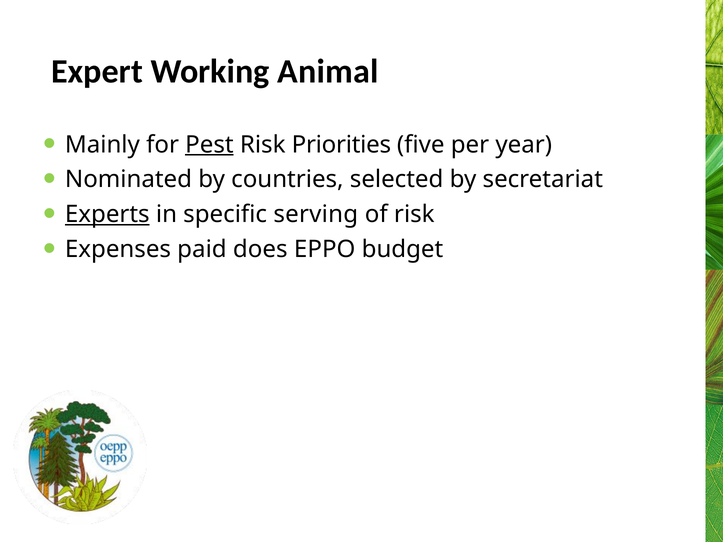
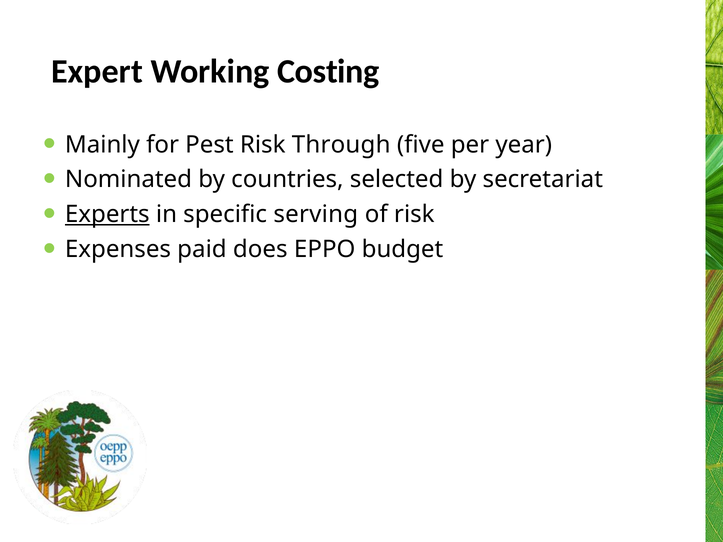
Animal: Animal -> Costing
Pest underline: present -> none
Priorities: Priorities -> Through
